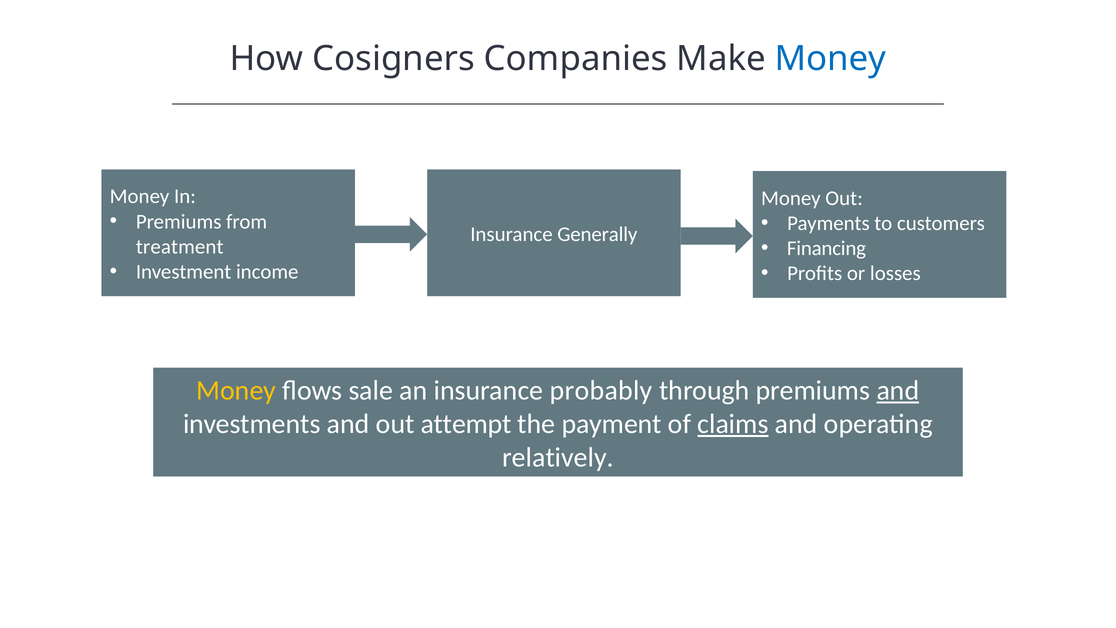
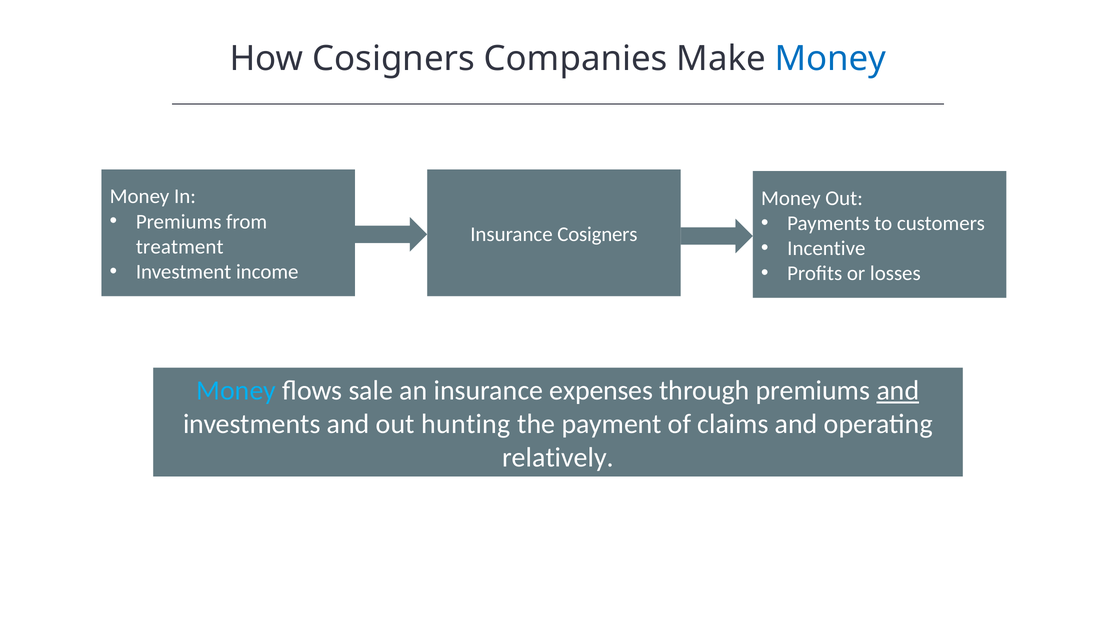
Insurance Generally: Generally -> Cosigners
Financing: Financing -> Incentive
Money at (236, 390) colour: yellow -> light blue
probably: probably -> expenses
attempt: attempt -> hunting
claims underline: present -> none
